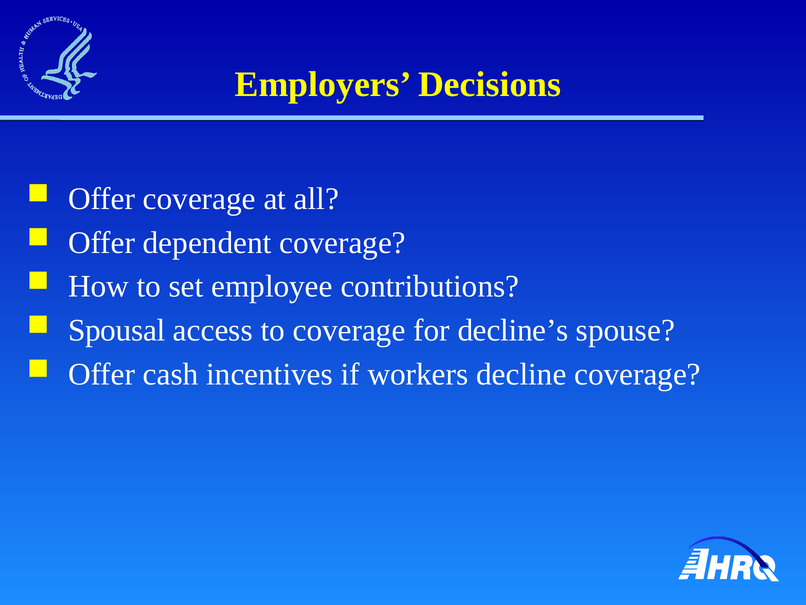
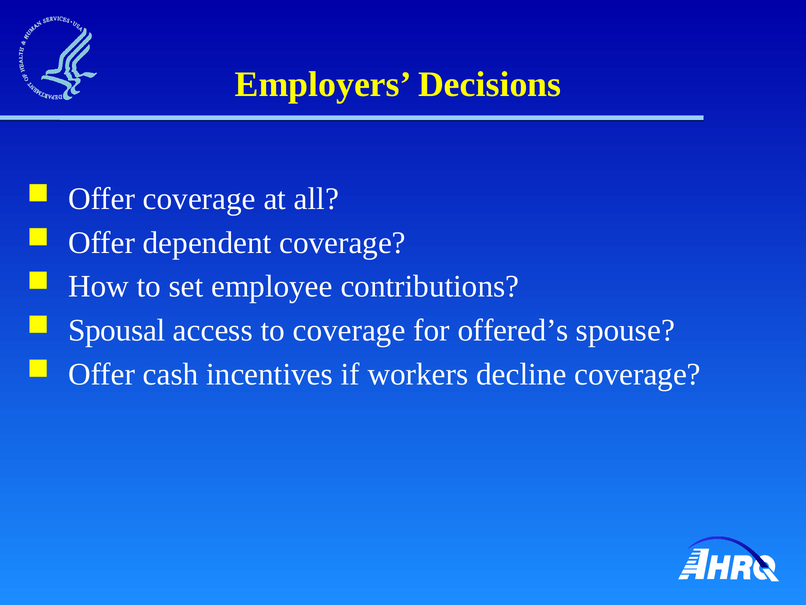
decline’s: decline’s -> offered’s
